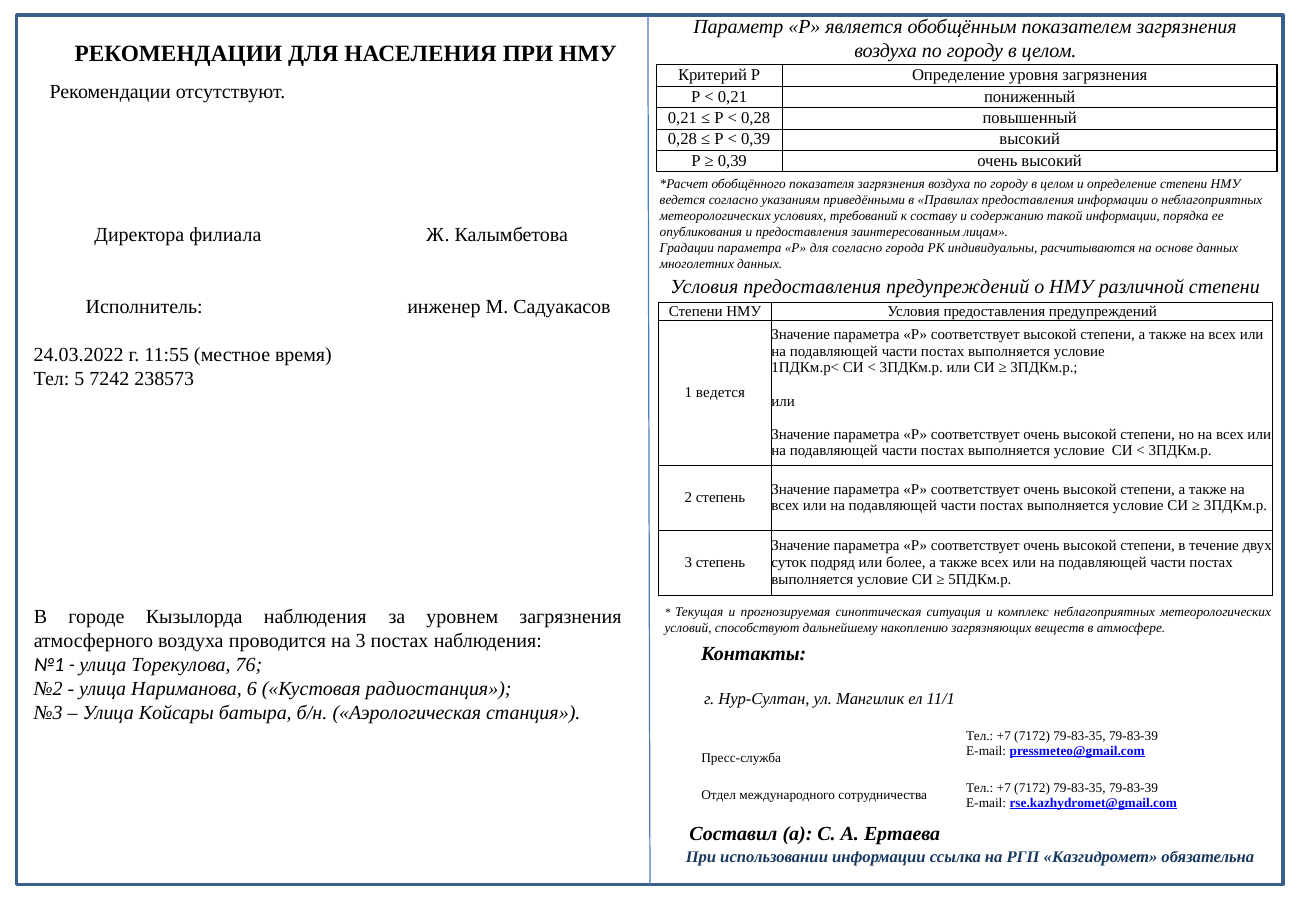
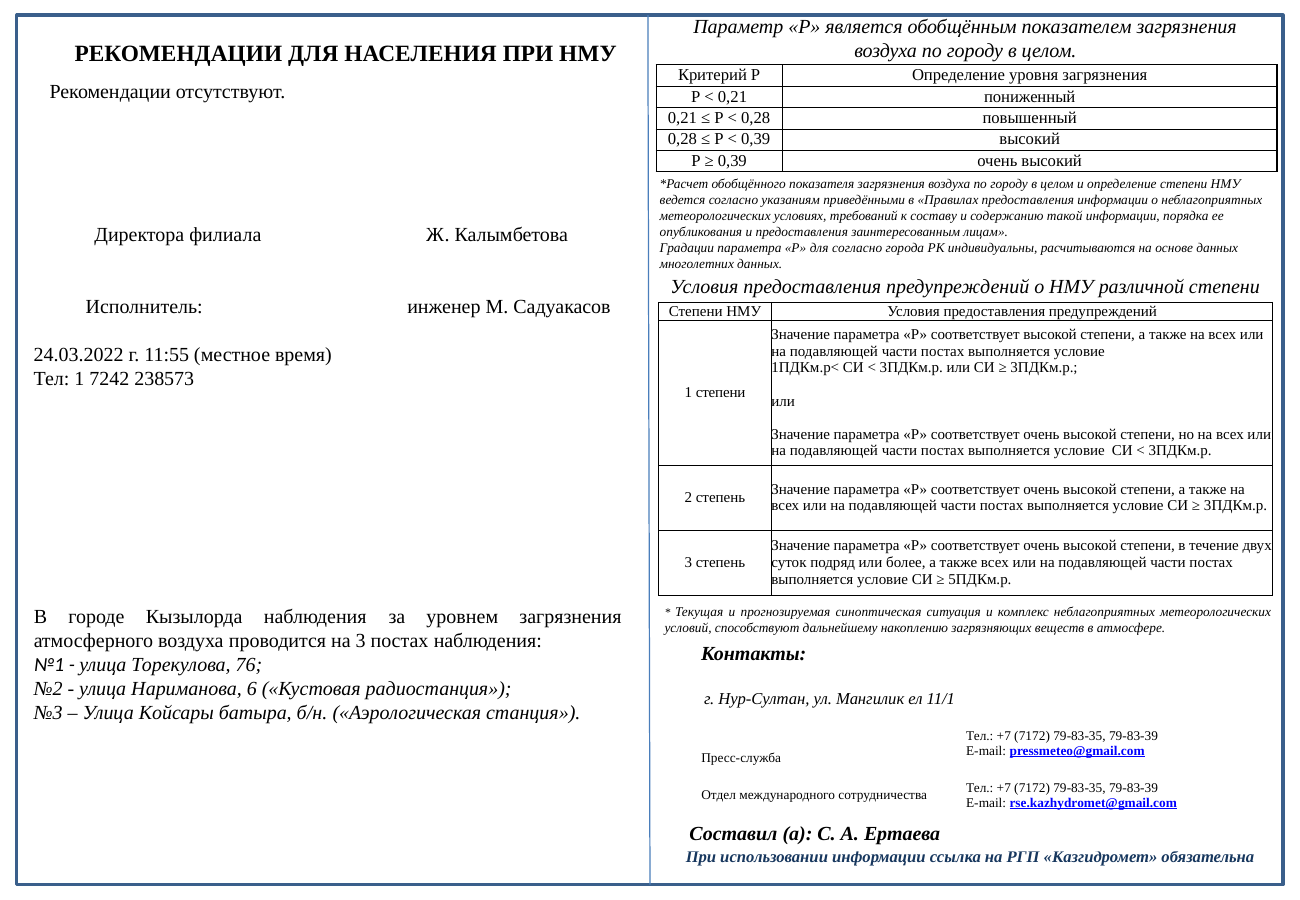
Тел 5: 5 -> 1
1 ведется: ведется -> степени
